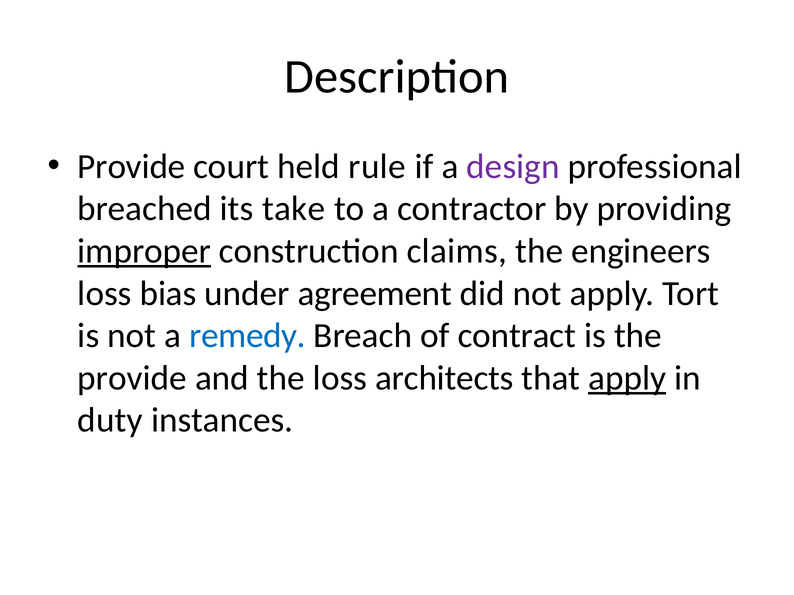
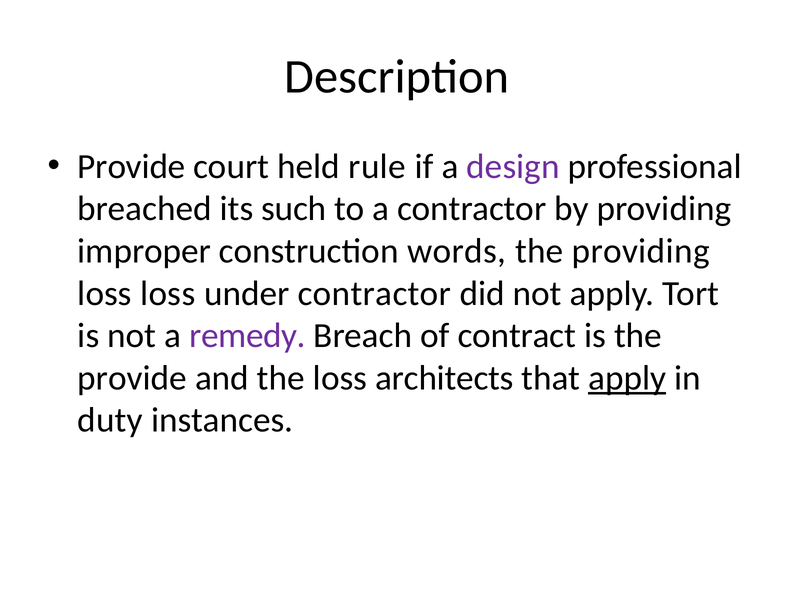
take: take -> such
improper underline: present -> none
claims: claims -> words
the engineers: engineers -> providing
loss bias: bias -> loss
under agreement: agreement -> contractor
remedy colour: blue -> purple
